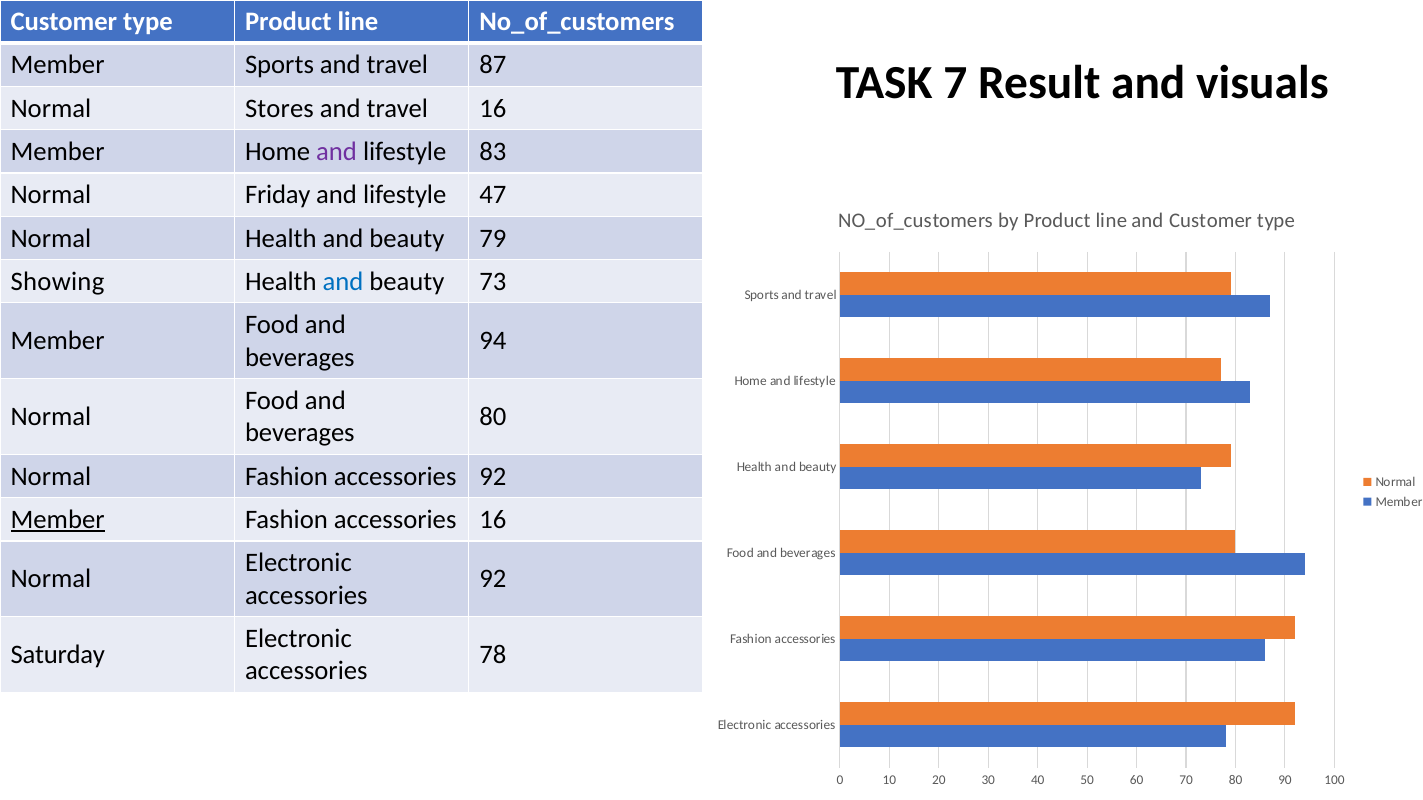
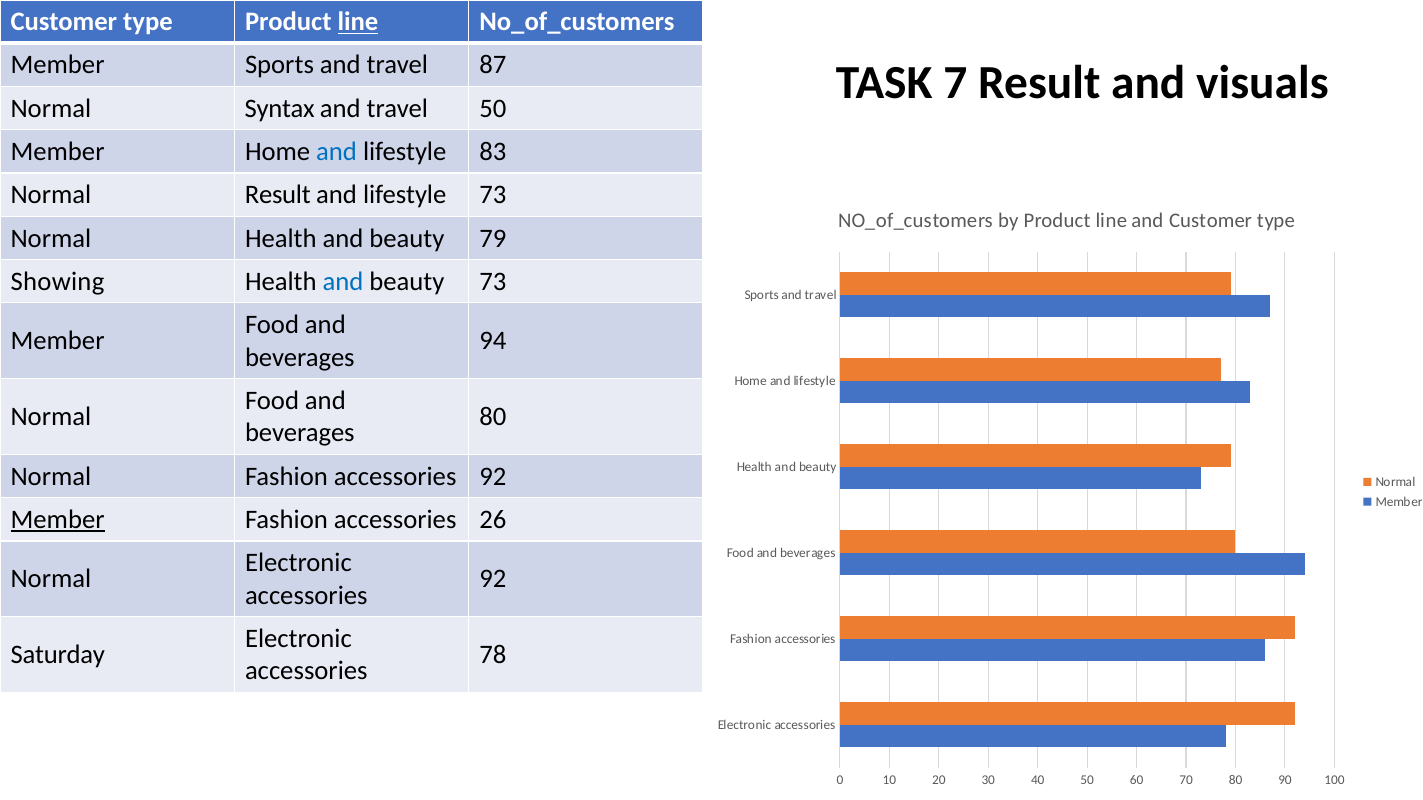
line at (358, 22) underline: none -> present
Stores: Stores -> Syntax
travel 16: 16 -> 50
and at (337, 152) colour: purple -> blue
Normal Friday: Friday -> Result
lifestyle 47: 47 -> 73
accessories 16: 16 -> 26
